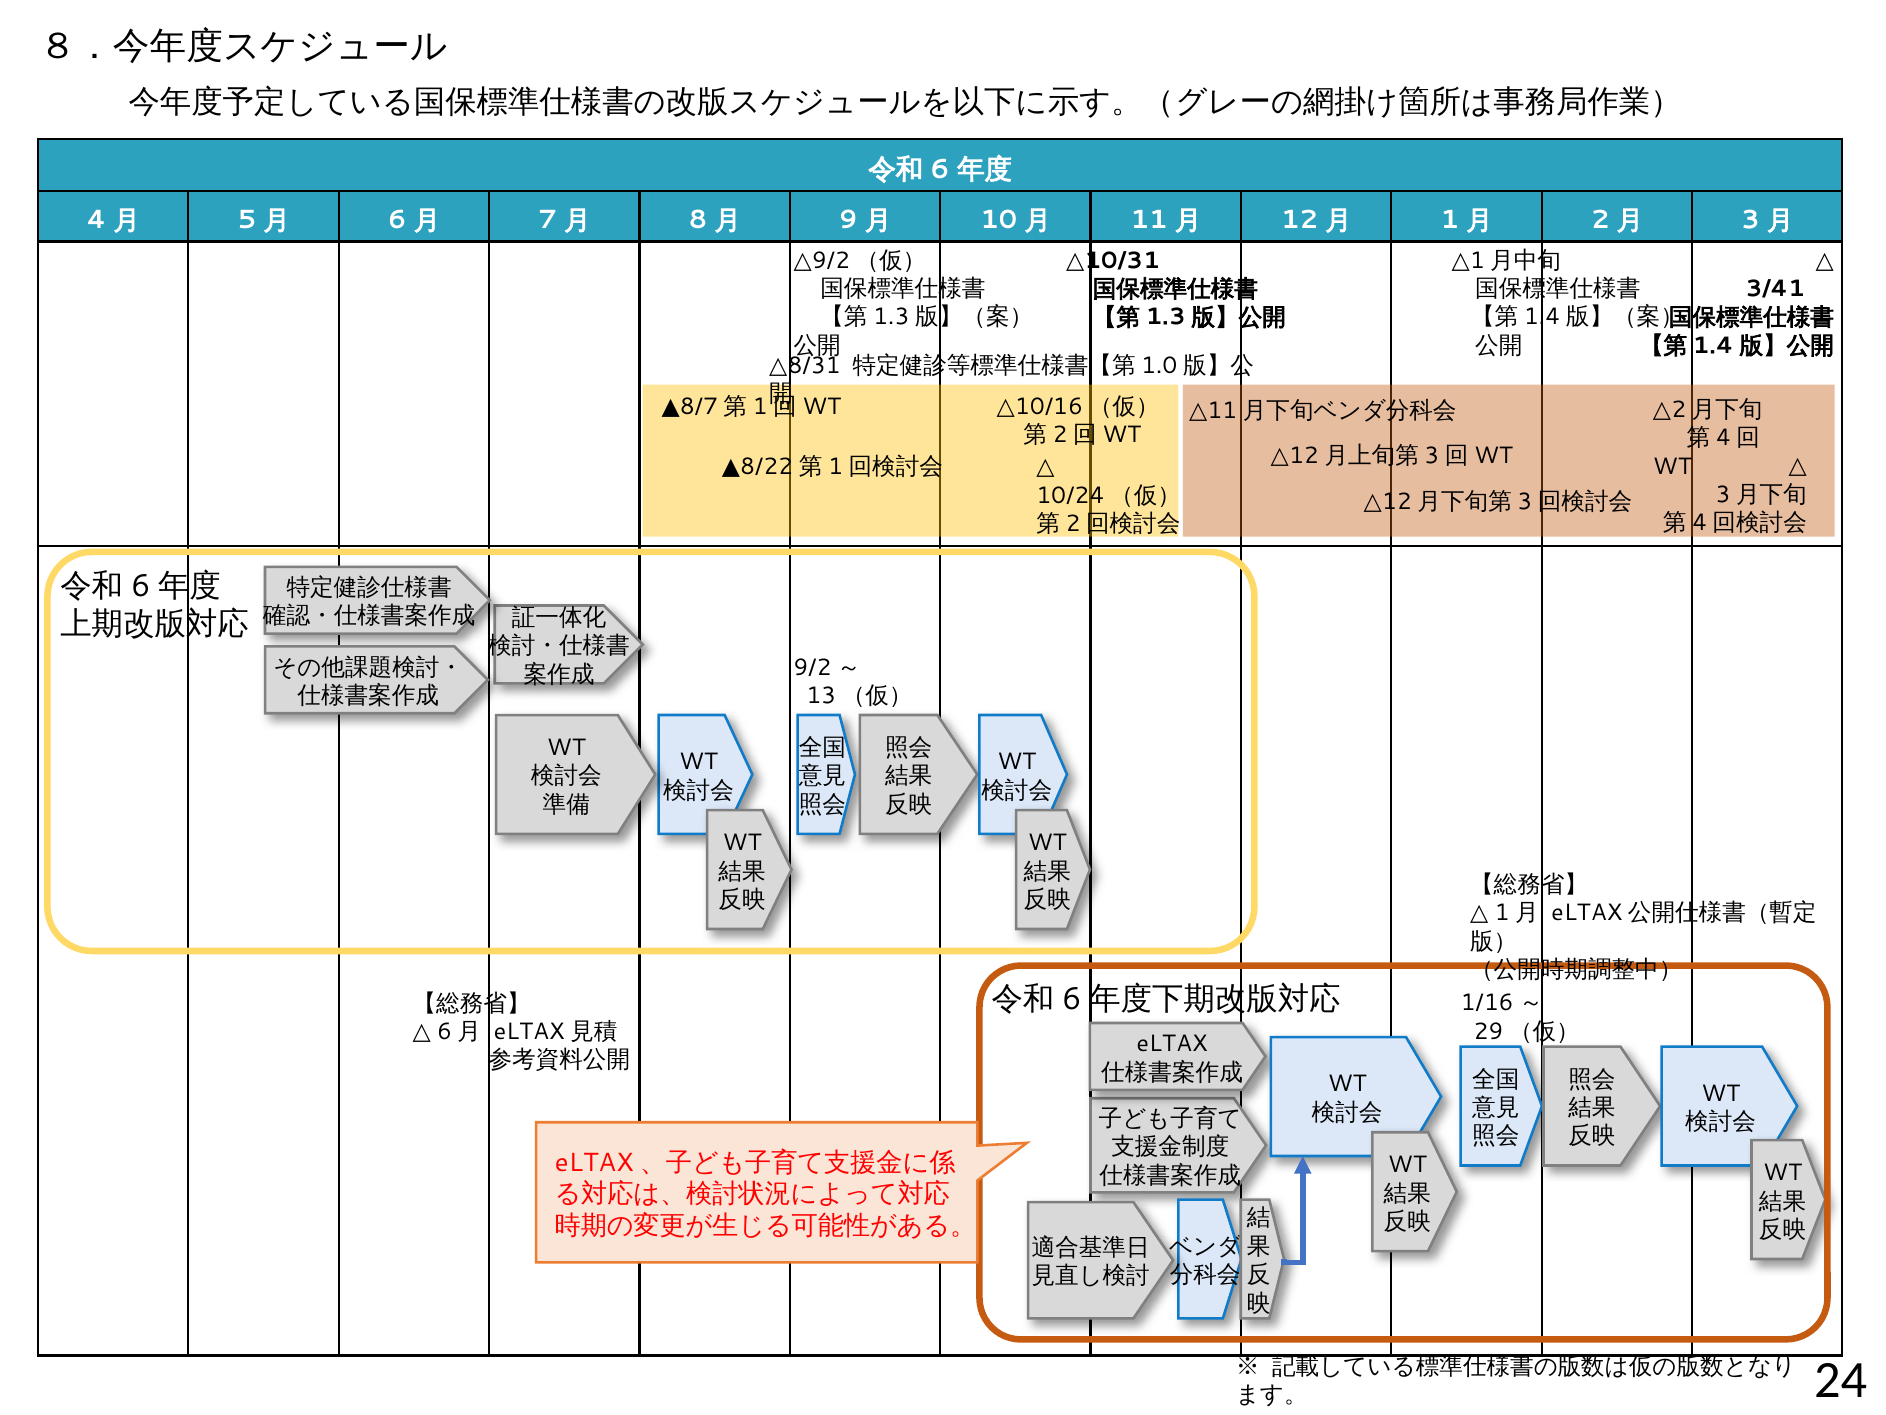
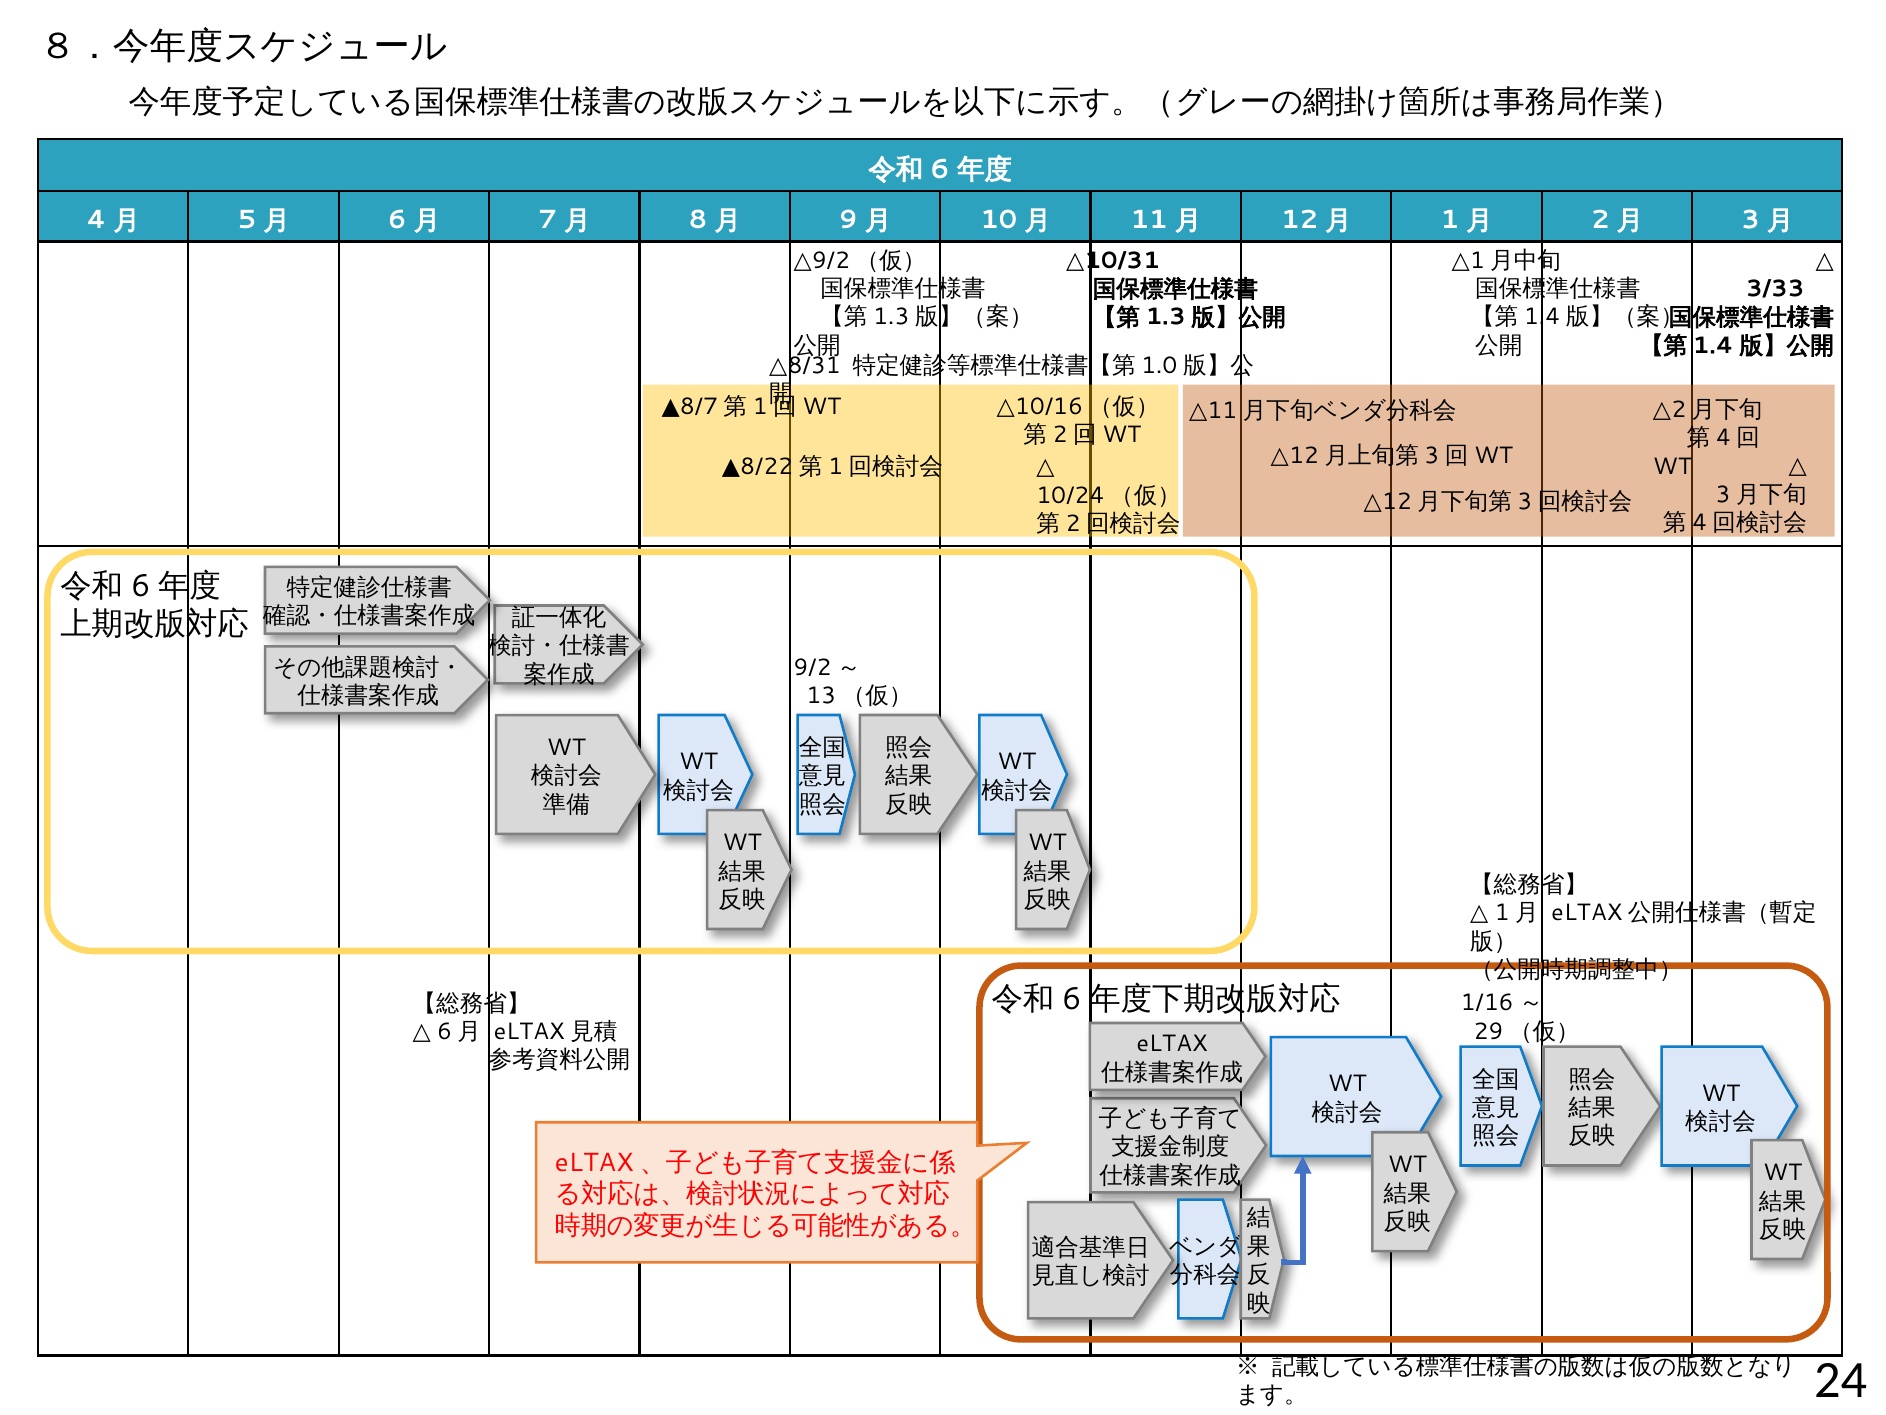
3/41: 3/41 -> 3/33
